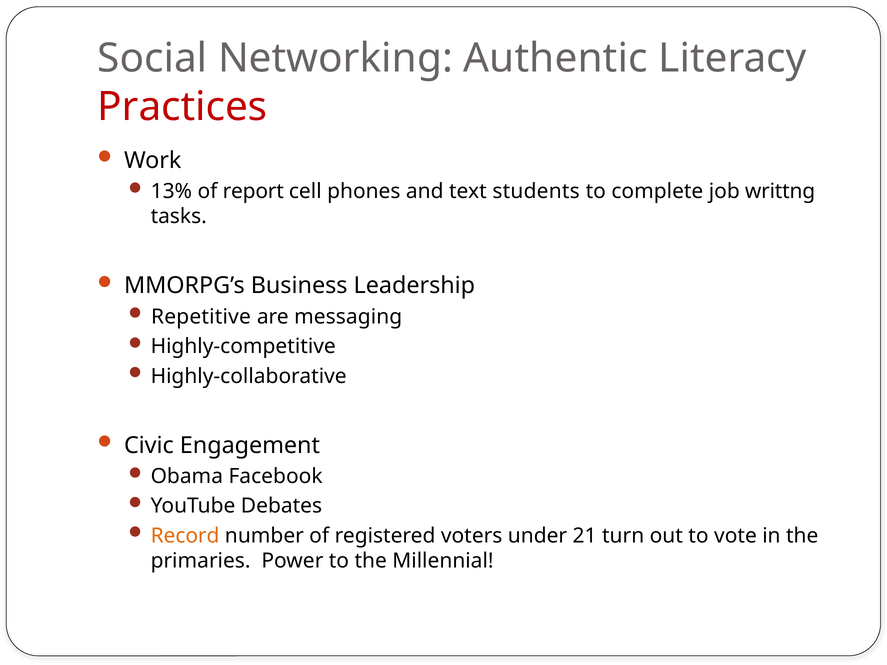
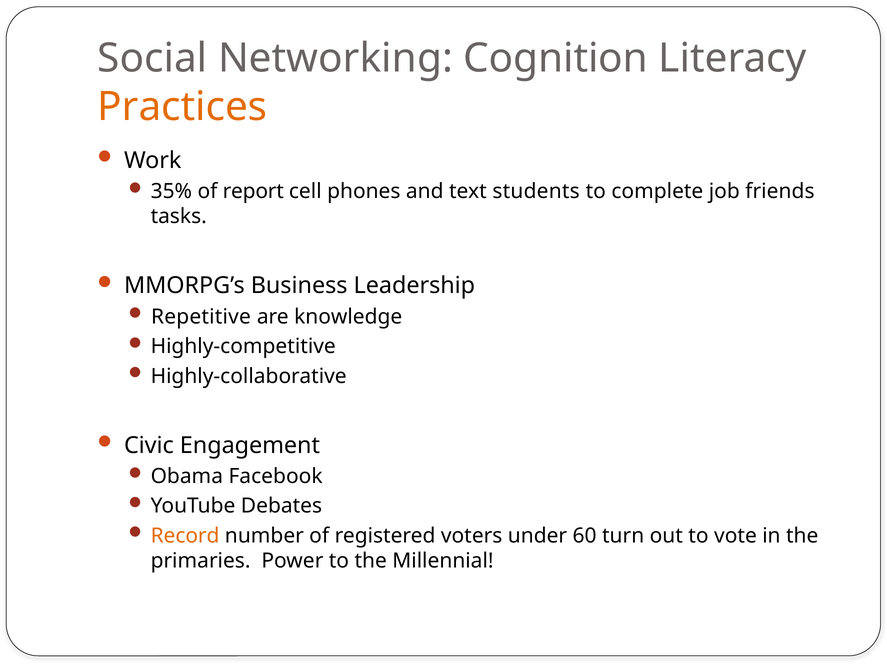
Authentic: Authentic -> Cognition
Practices colour: red -> orange
13%: 13% -> 35%
writtng: writtng -> friends
messaging: messaging -> knowledge
21: 21 -> 60
